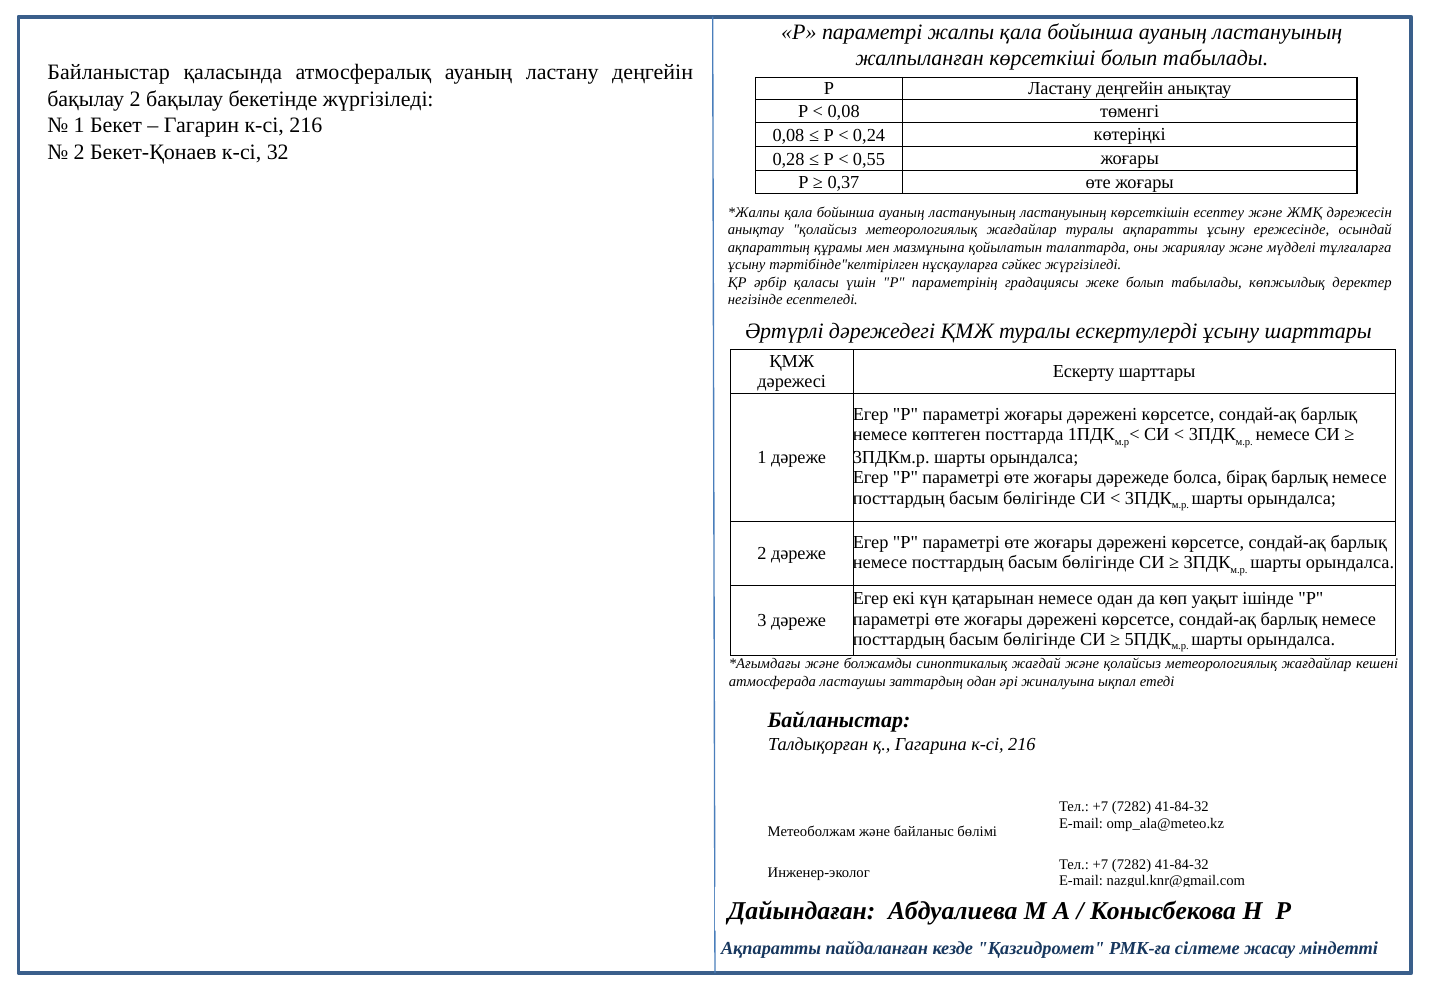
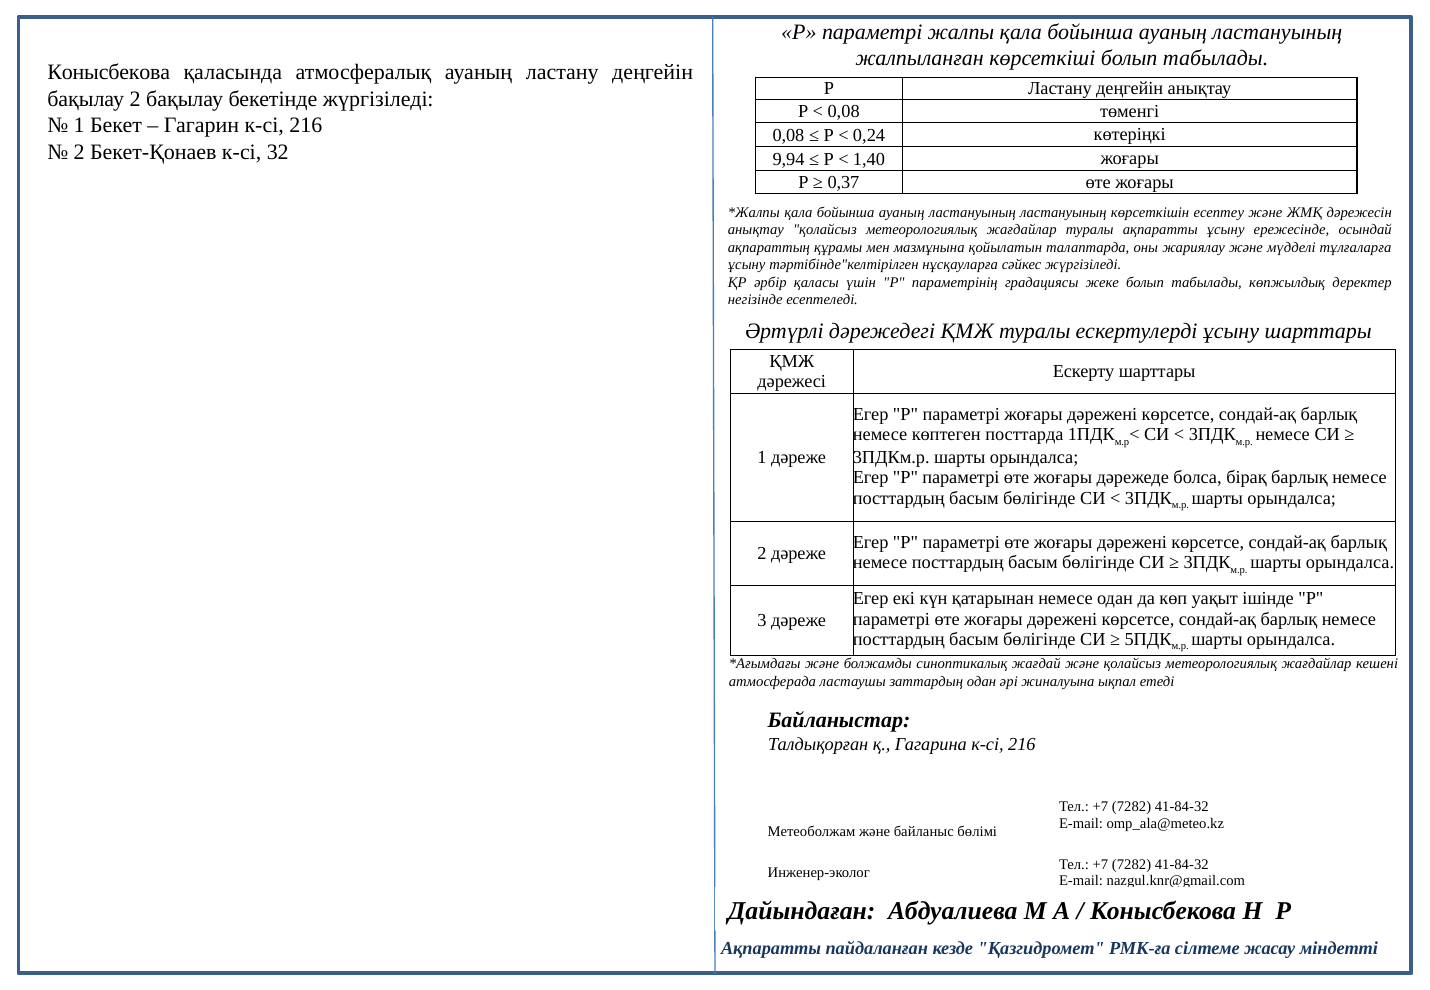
Байланыстар at (109, 73): Байланыстар -> Конысбекова
0,28: 0,28 -> 9,94
0,55: 0,55 -> 1,40
